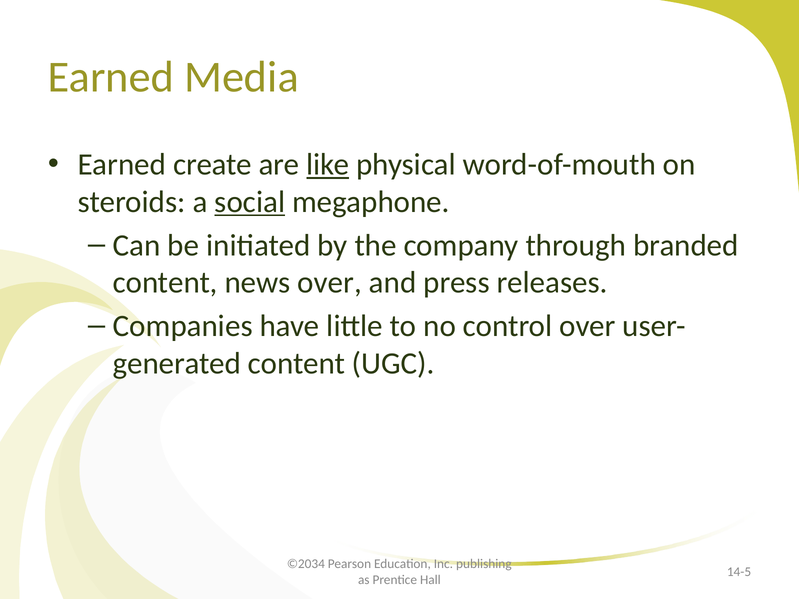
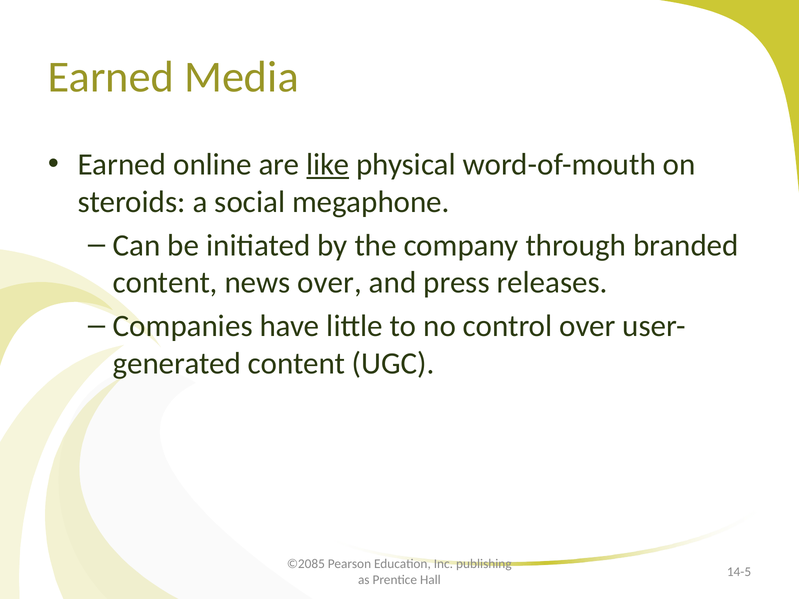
create: create -> online
social underline: present -> none
©2034: ©2034 -> ©2085
